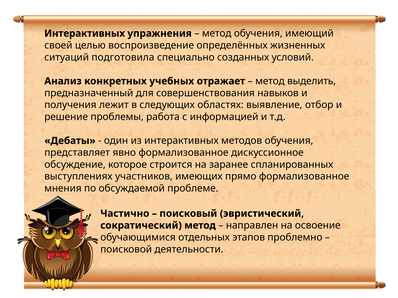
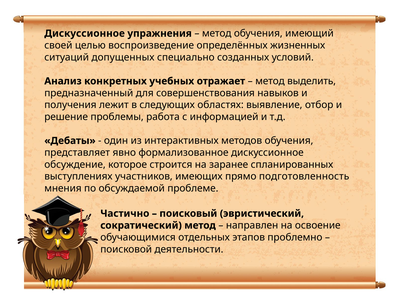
Интерактивных at (85, 33): Интерактивных -> Дискуссионное
подготовила: подготовила -> допущенных
прямо формализованное: формализованное -> подготовленность
